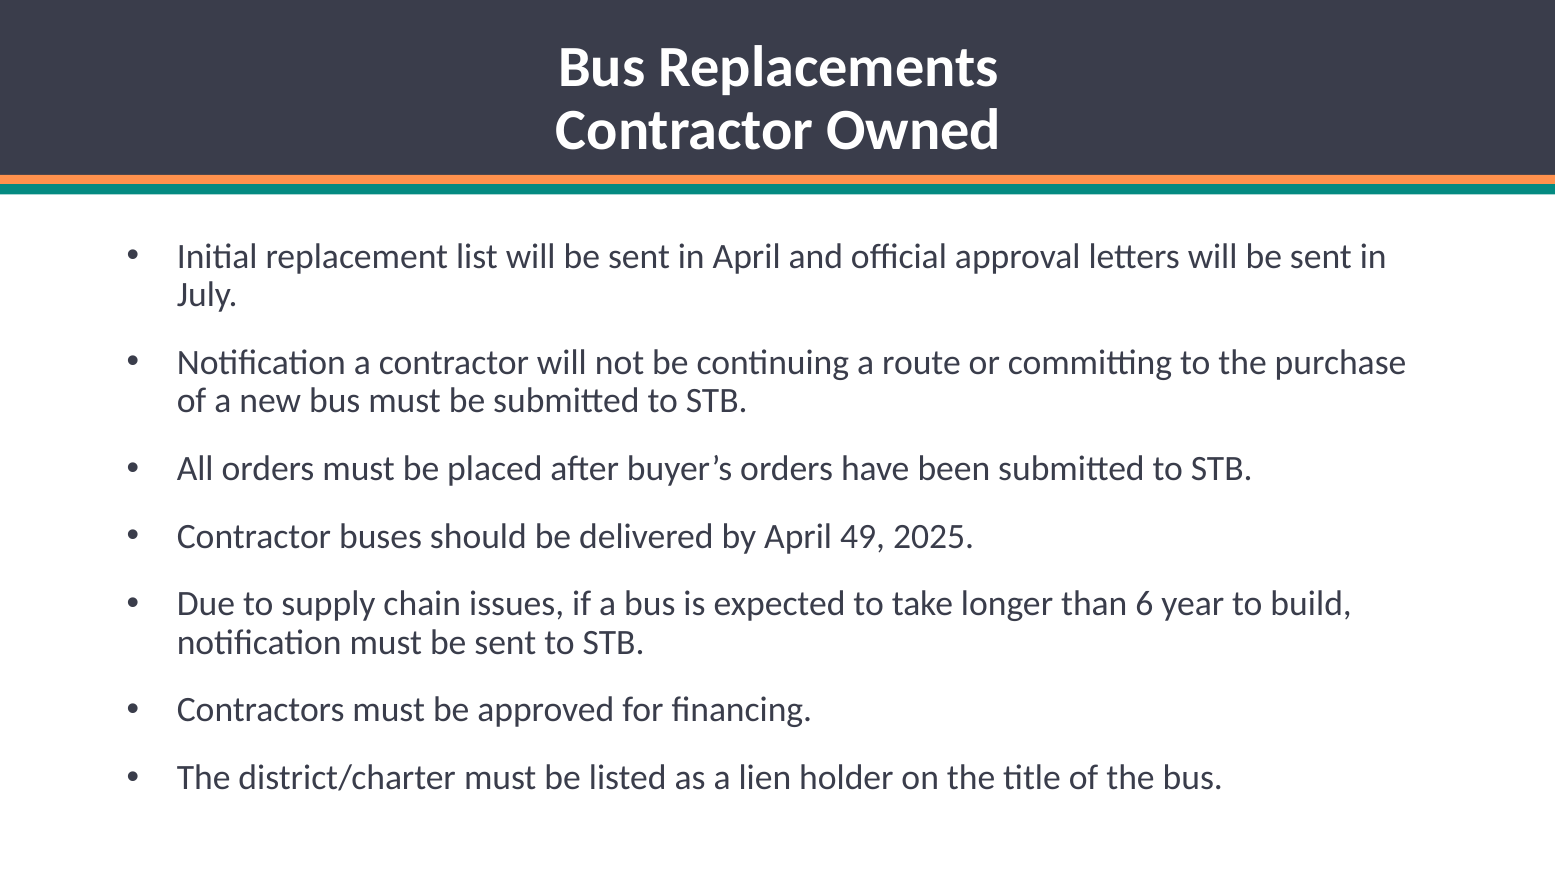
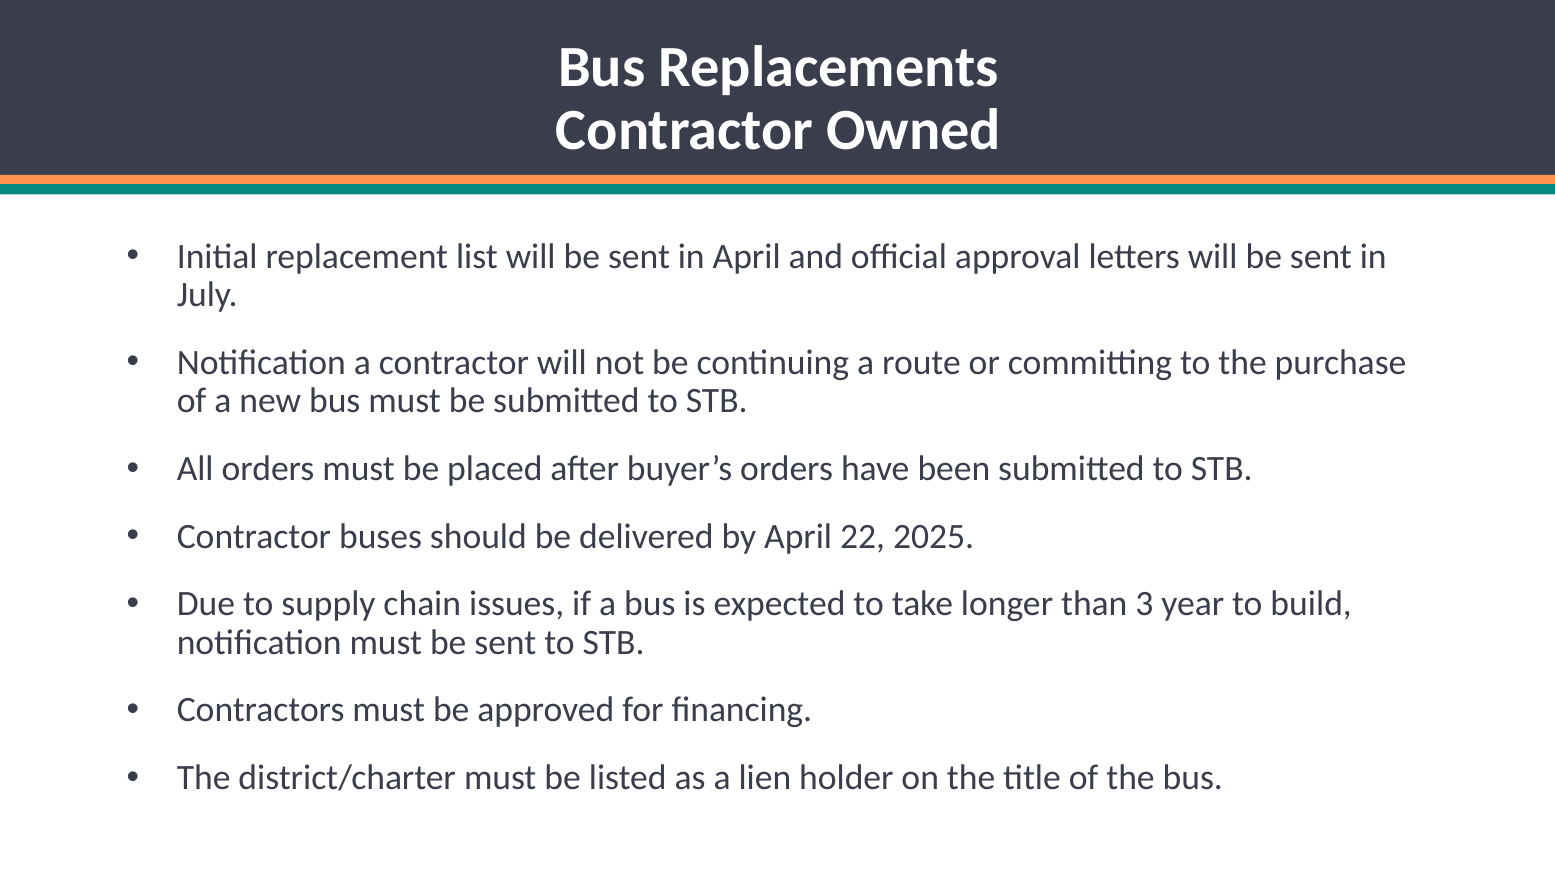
49: 49 -> 22
6: 6 -> 3
